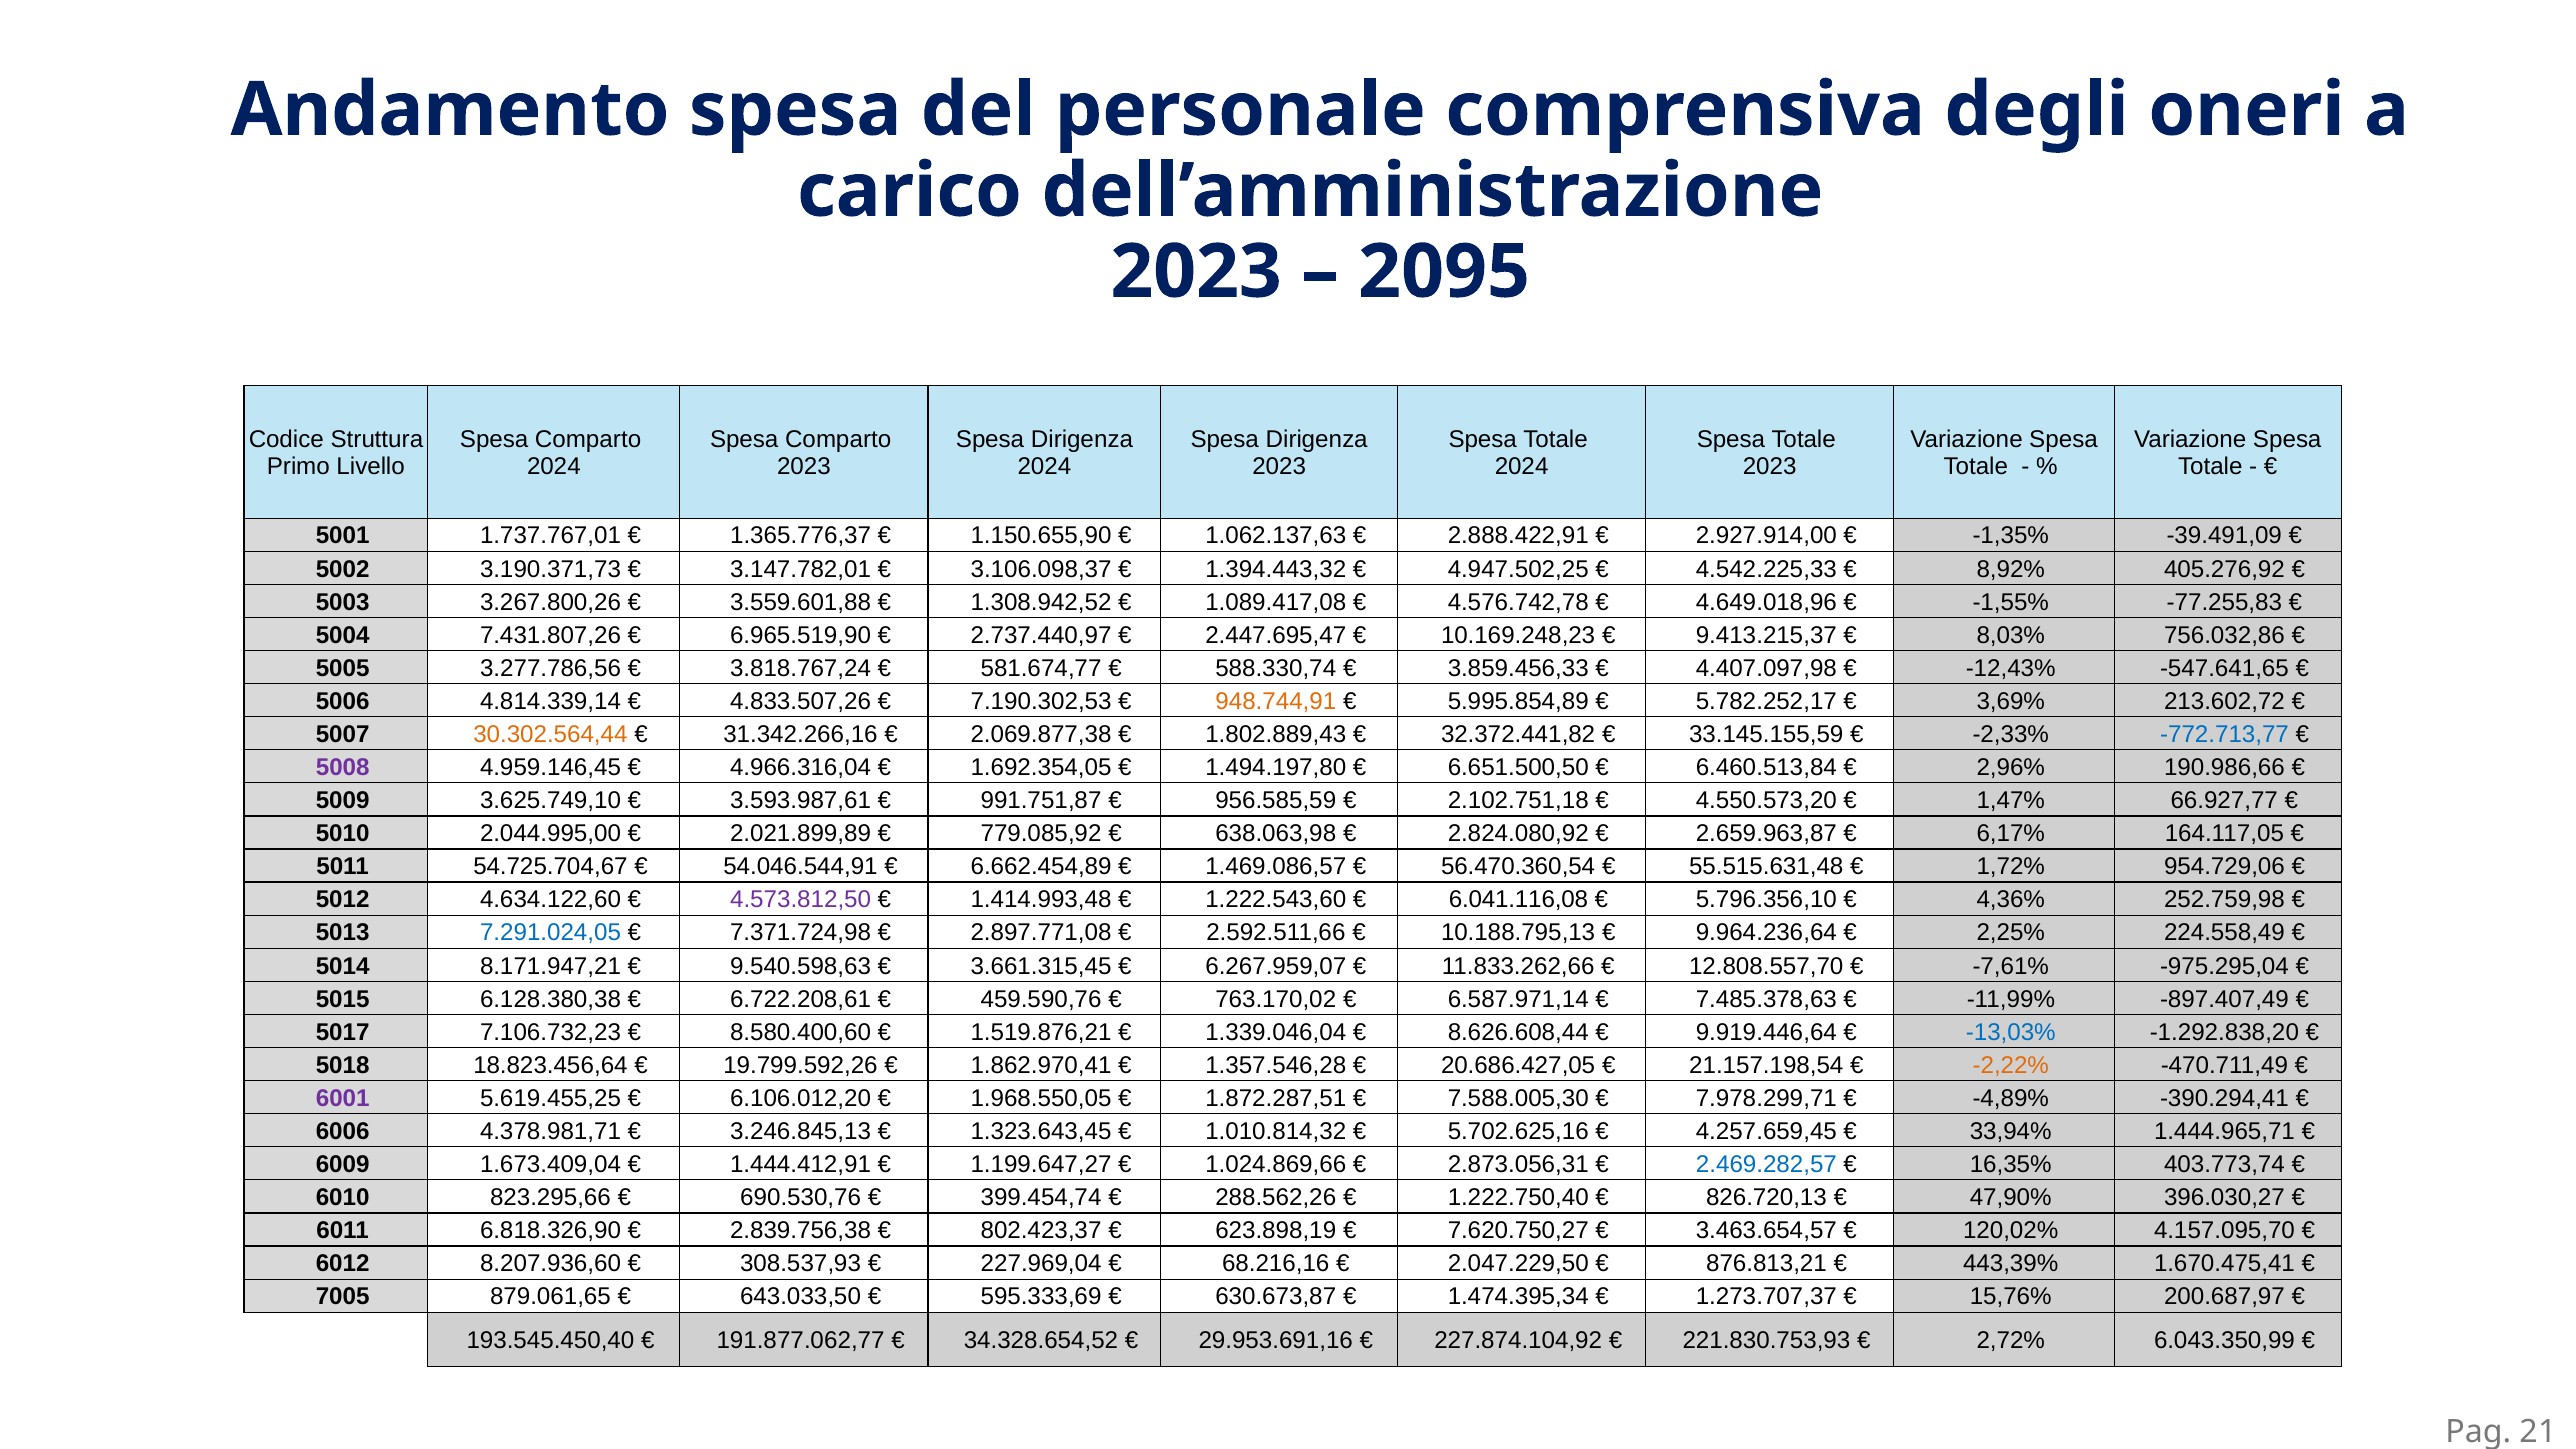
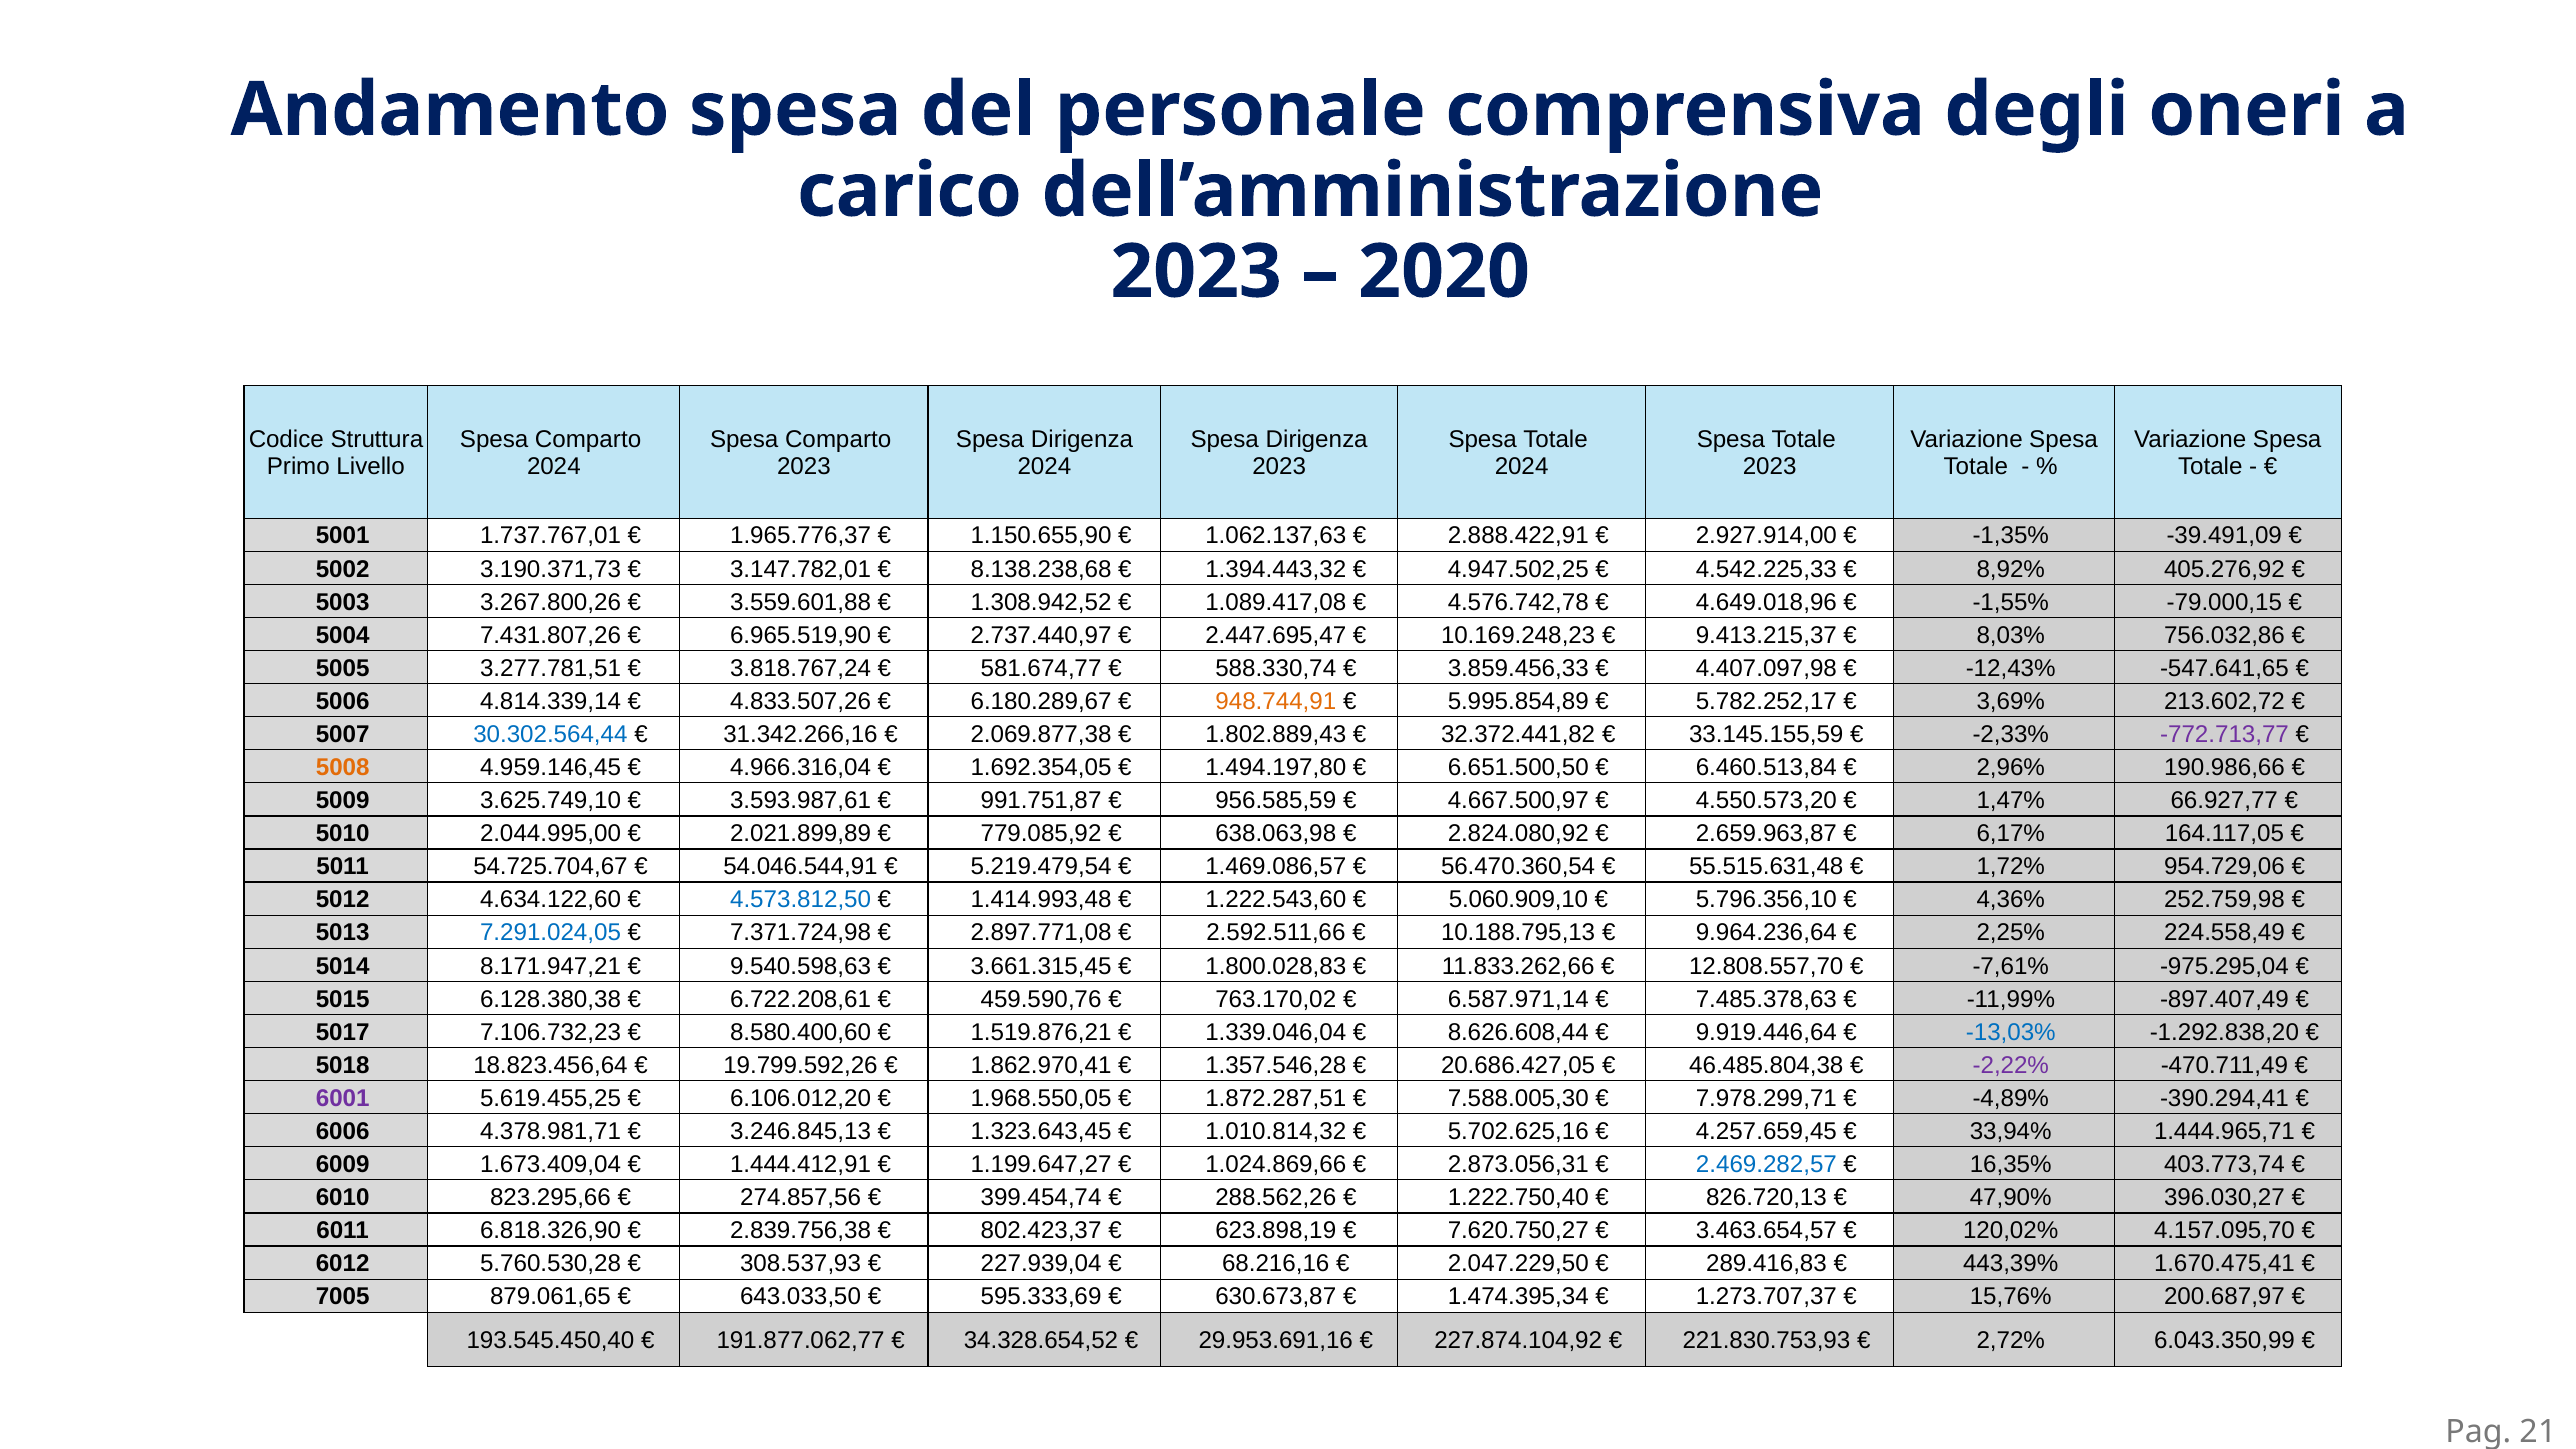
2095: 2095 -> 2020
1.365.776,37: 1.365.776,37 -> 1.965.776,37
3.106.098,37: 3.106.098,37 -> 8.138.238,68
-77.255,83: -77.255,83 -> -79.000,15
3.277.786,56: 3.277.786,56 -> 3.277.781,51
7.190.302,53: 7.190.302,53 -> 6.180.289,67
30.302.564,44 colour: orange -> blue
-772.713,77 colour: blue -> purple
5008 colour: purple -> orange
2.102.751,18: 2.102.751,18 -> 4.667.500,97
6.662.454,89: 6.662.454,89 -> 5.219.479,54
4.573.812,50 colour: purple -> blue
6.041.116,08: 6.041.116,08 -> 5.060.909,10
6.267.959,07: 6.267.959,07 -> 1.800.028,83
21.157.198,54: 21.157.198,54 -> 46.485.804,38
-2,22% colour: orange -> purple
690.530,76: 690.530,76 -> 274.857,56
8.207.936,60: 8.207.936,60 -> 5.760.530,28
227.969,04: 227.969,04 -> 227.939,04
876.813,21: 876.813,21 -> 289.416,83
